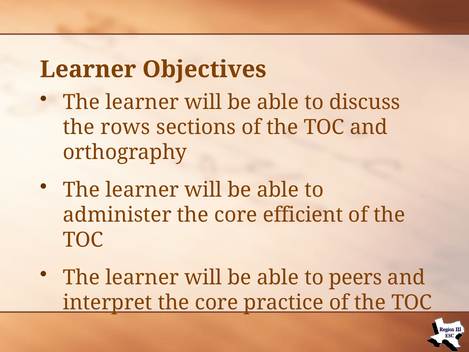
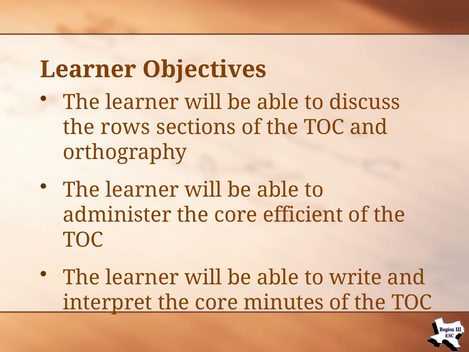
peers: peers -> write
practice: practice -> minutes
